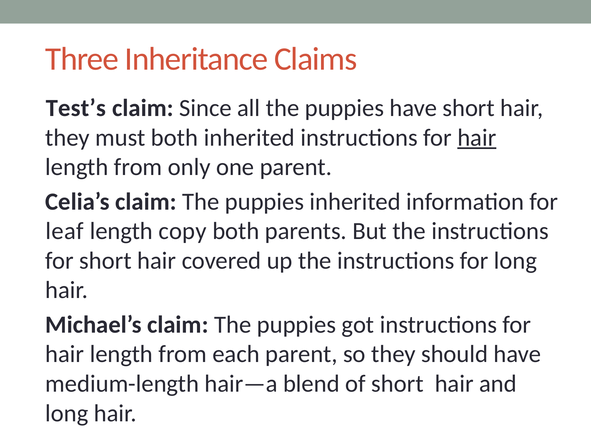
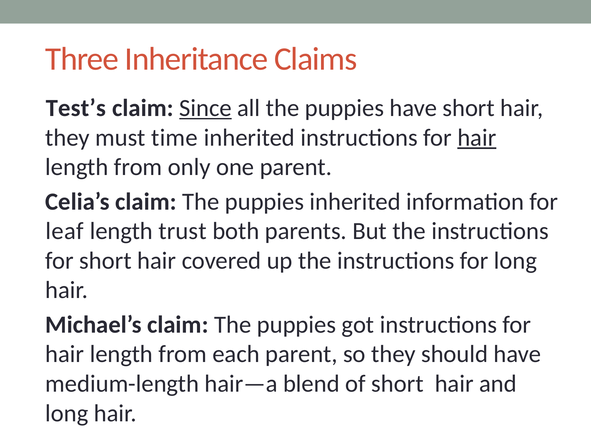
Since underline: none -> present
must both: both -> time
copy: copy -> trust
